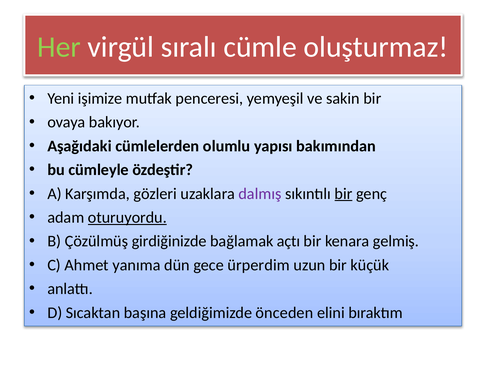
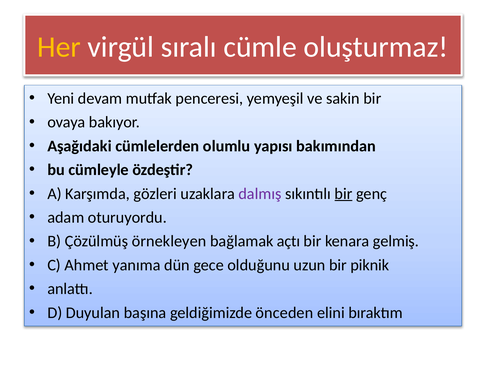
Her colour: light green -> yellow
işimize: işimize -> devam
oturuyordu underline: present -> none
girdiğinizde: girdiğinizde -> örnekleyen
ürperdim: ürperdim -> olduğunu
küçük: küçük -> piknik
Sıcaktan: Sıcaktan -> Duyulan
